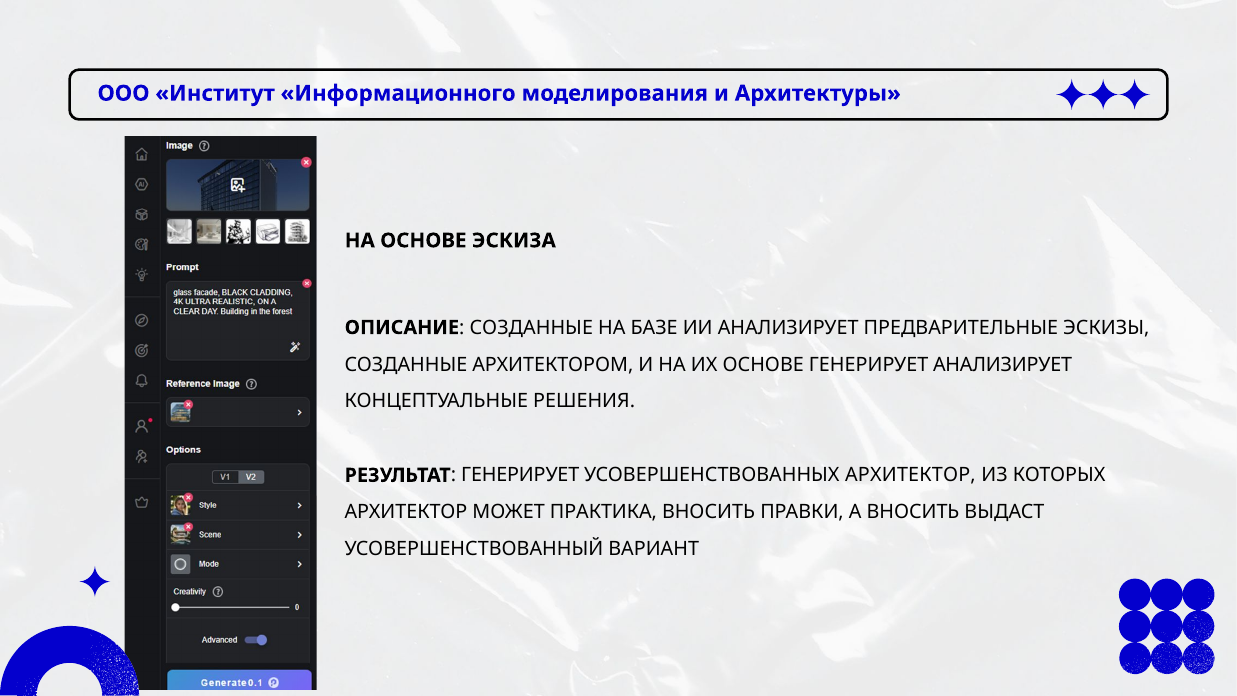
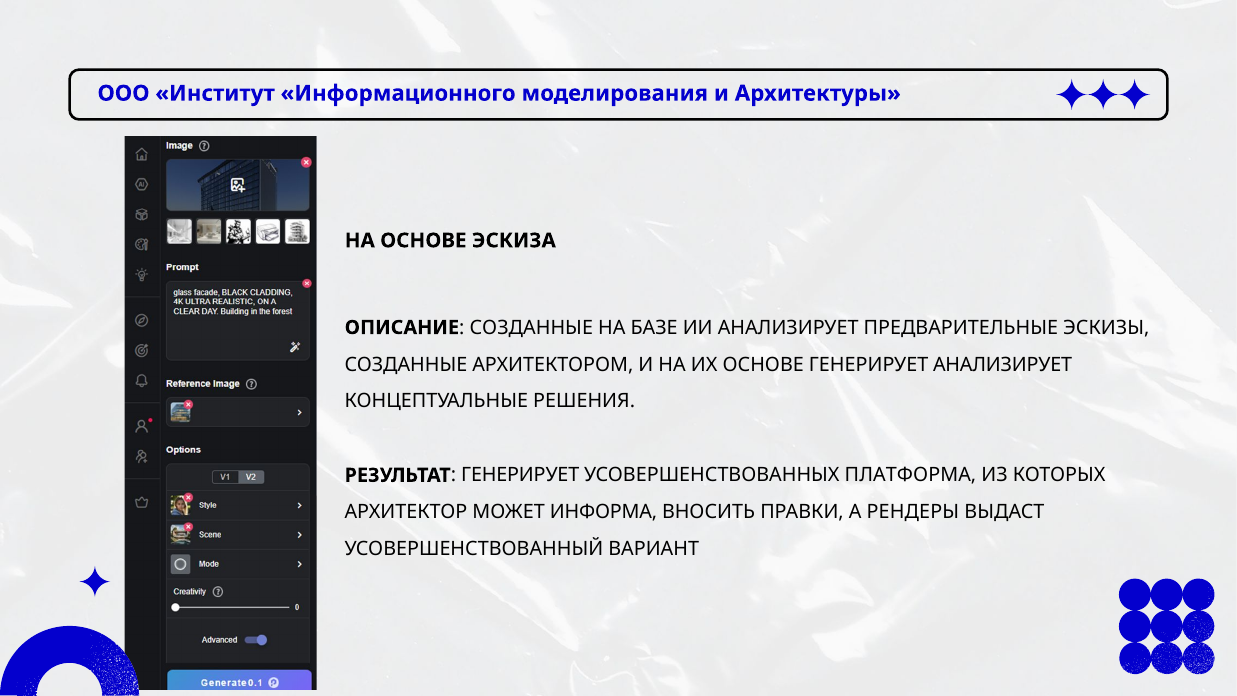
УСОВЕРШЕНСТВОВАННЫХ АРХИТЕКТОР: АРХИТЕКТОР -> ПЛАТФОРМА
ПРАКТИКА: ПРАКТИКА -> ИНФОРМА
А ВНОСИТЬ: ВНОСИТЬ -> РЕНДЕРЫ
